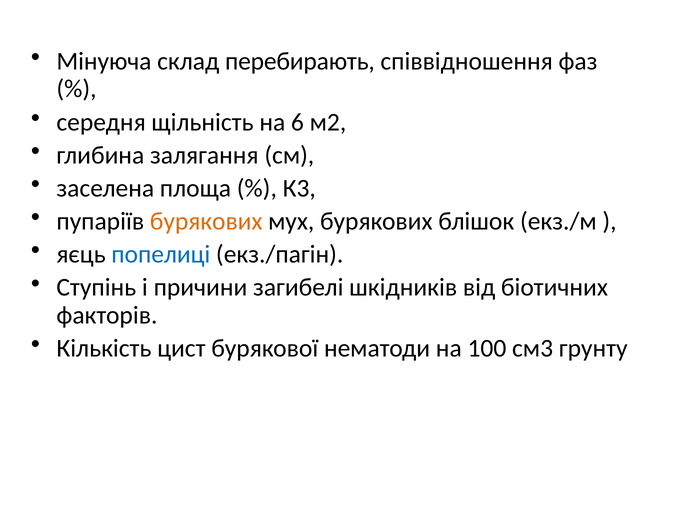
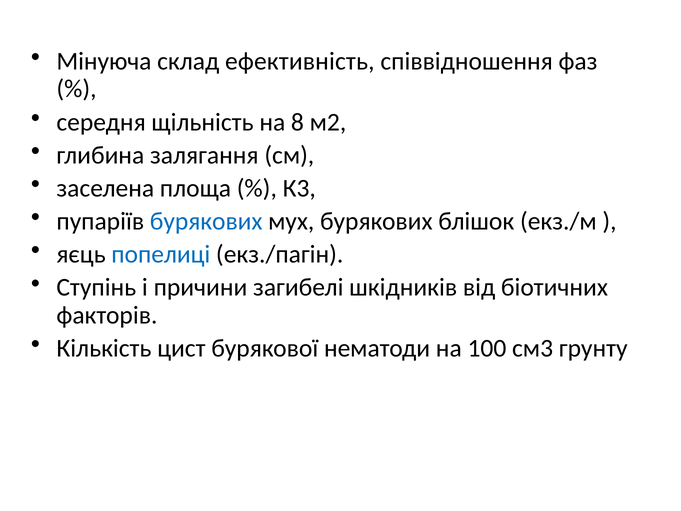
перебирають: перебирають -> ефективність
6: 6 -> 8
бурякових at (206, 221) colour: orange -> blue
